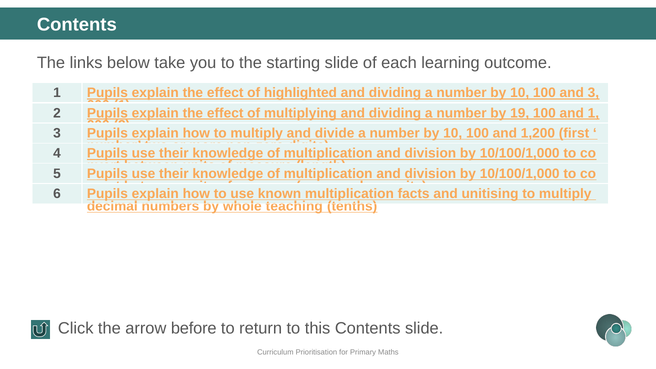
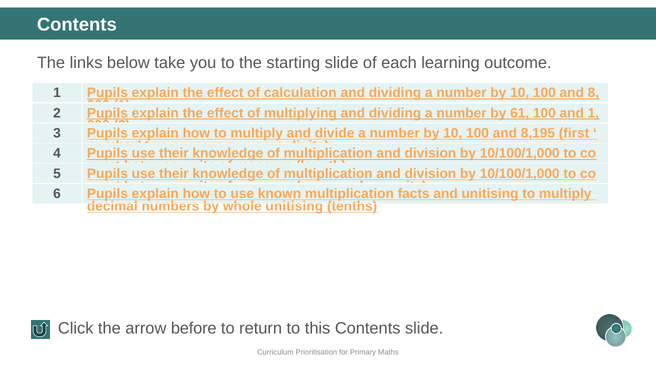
highlighted: highlighted -> calculation
and 3: 3 -> 8
19: 19 -> 61
1,200: 1,200 -> 8,195
whole teaching: teaching -> unitising
